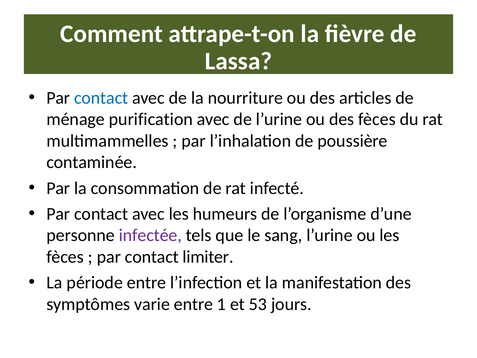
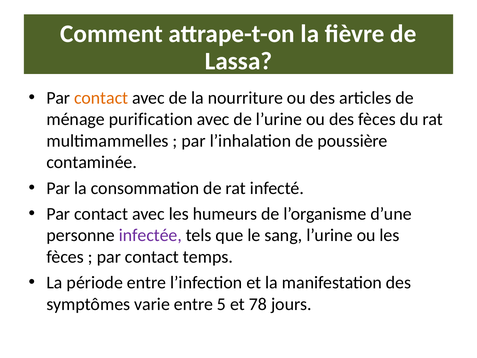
contact at (101, 98) colour: blue -> orange
limiter: limiter -> temps
1: 1 -> 5
53: 53 -> 78
